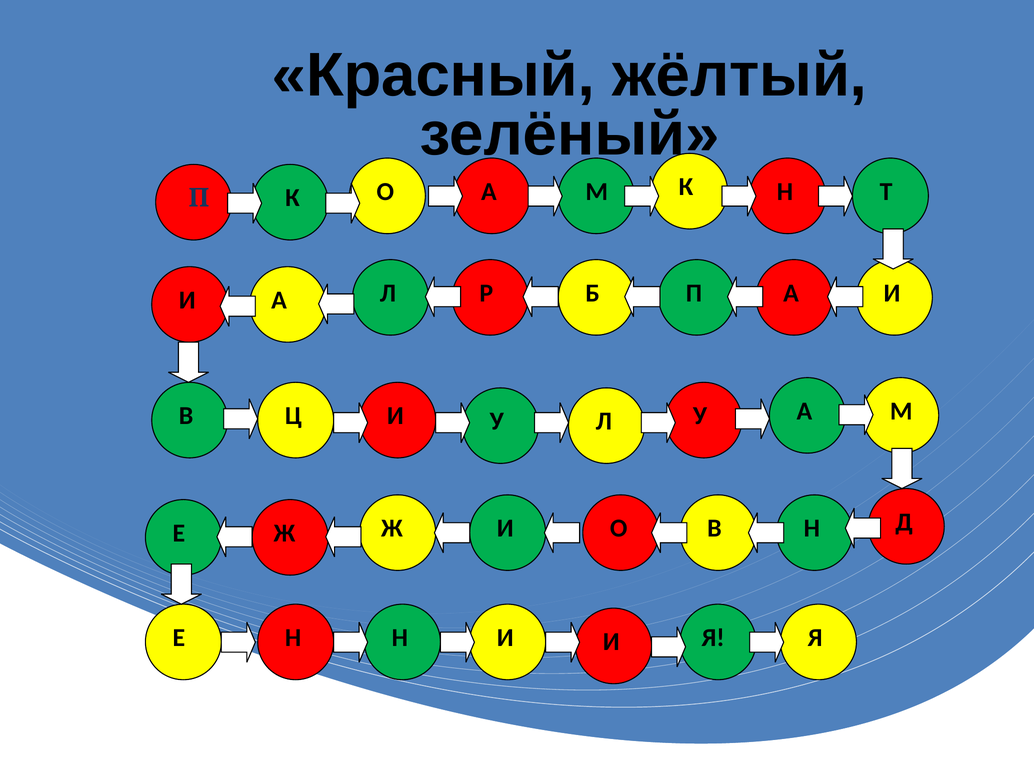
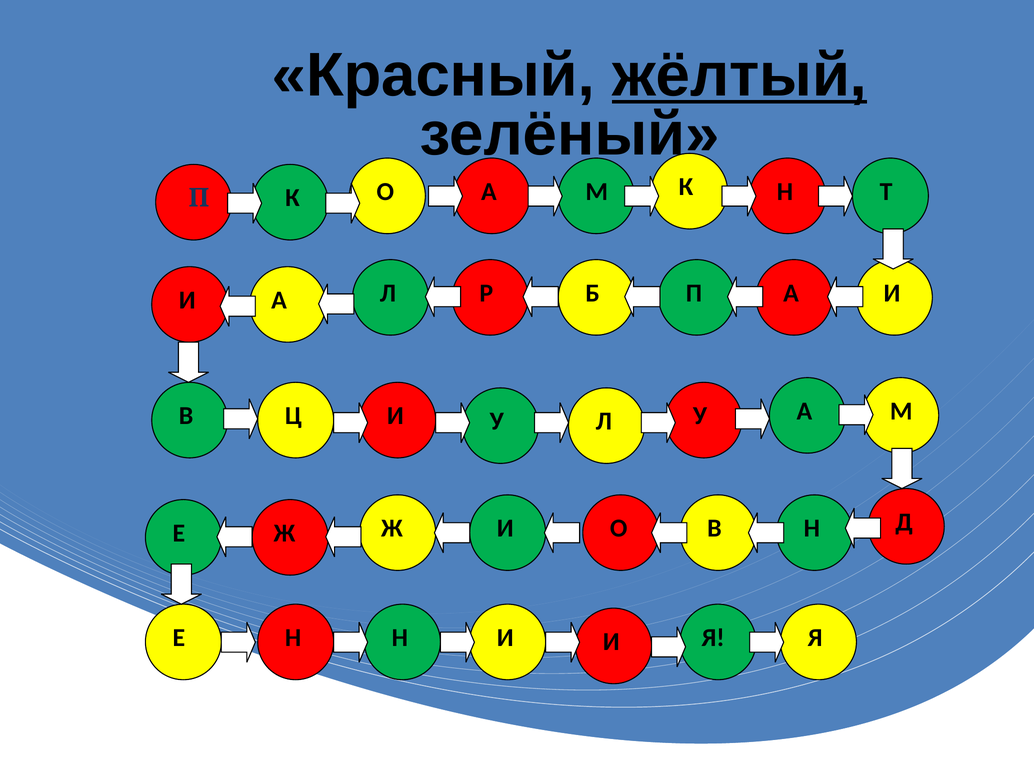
жёлтый underline: none -> present
